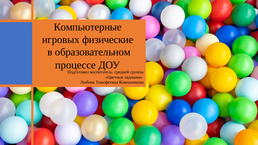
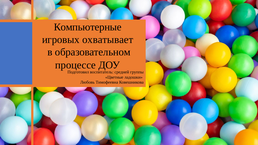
физические: физические -> охватывает
